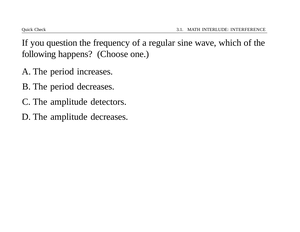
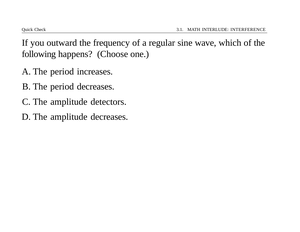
question: question -> outward
